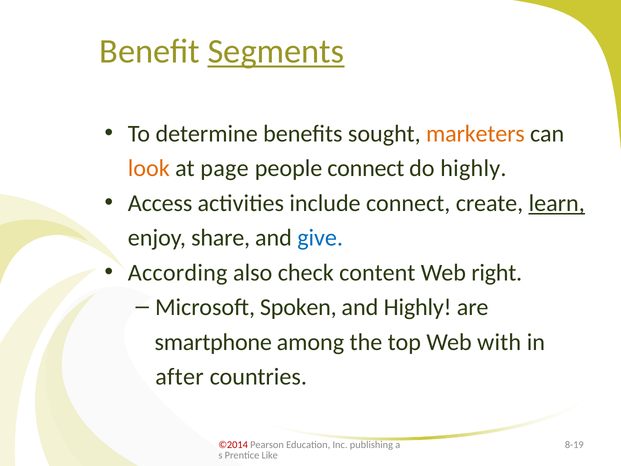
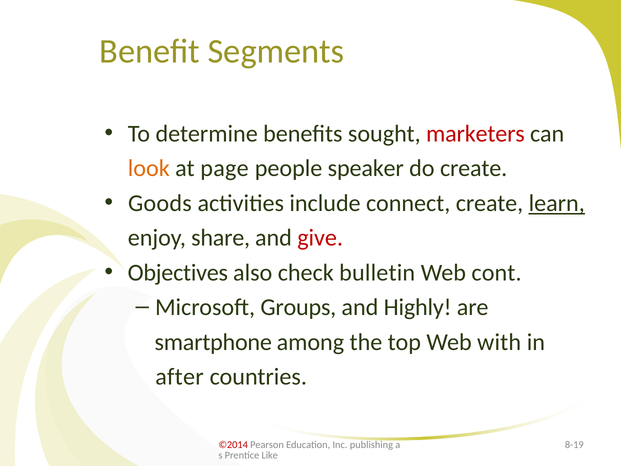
Segments underline: present -> none
marketers colour: orange -> red
people connect: connect -> speaker
do highly: highly -> create
Access: Access -> Goods
give colour: blue -> red
According: According -> Objectives
content: content -> bulletin
right: right -> cont
Spoken: Spoken -> Groups
